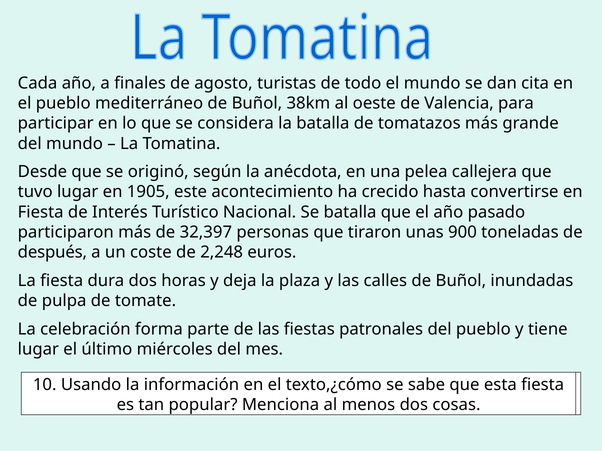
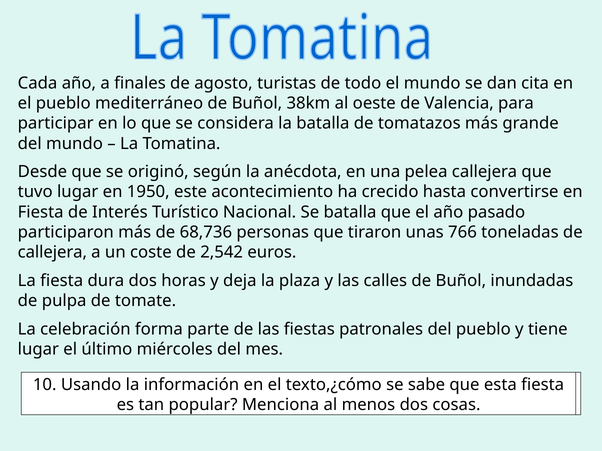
1905: 1905 -> 1950
32,397: 32,397 -> 68,736
900: 900 -> 766
después at (52, 252): después -> callejera
2,248: 2,248 -> 2,542
